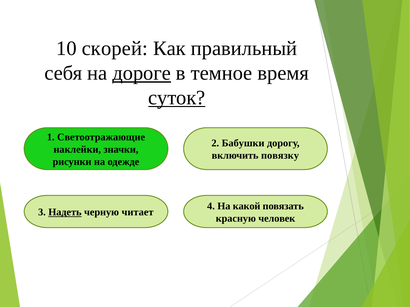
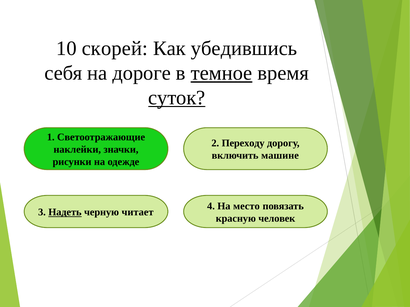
правильный: правильный -> убедившись
дороге underline: present -> none
темное underline: none -> present
Бабушки: Бабушки -> Переходу
повязку: повязку -> машине
какой: какой -> место
